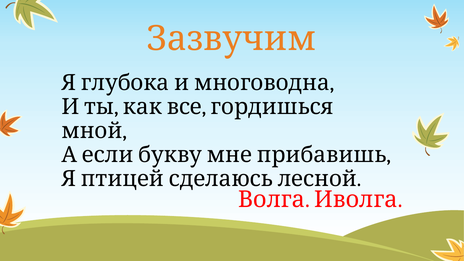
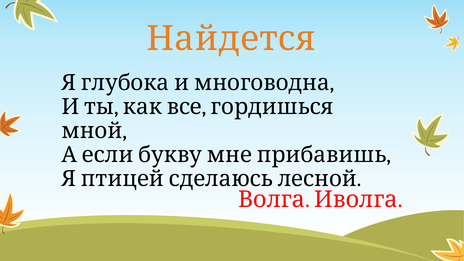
Зазвучим: Зазвучим -> Найдется
